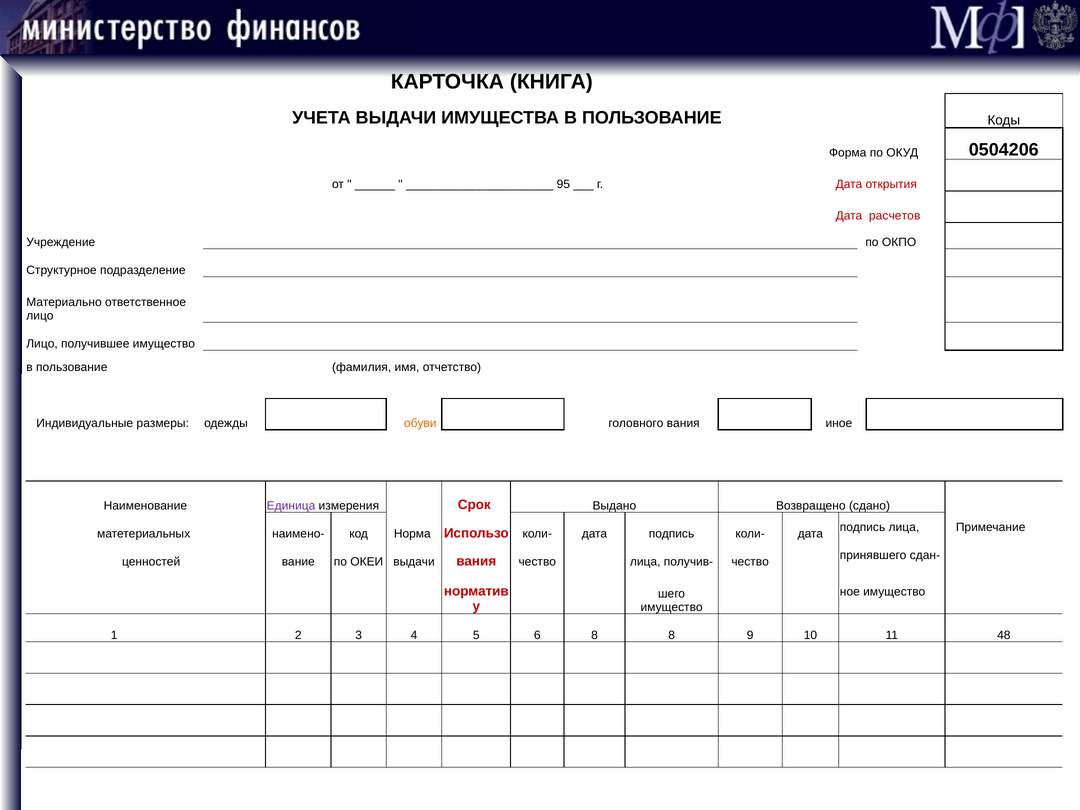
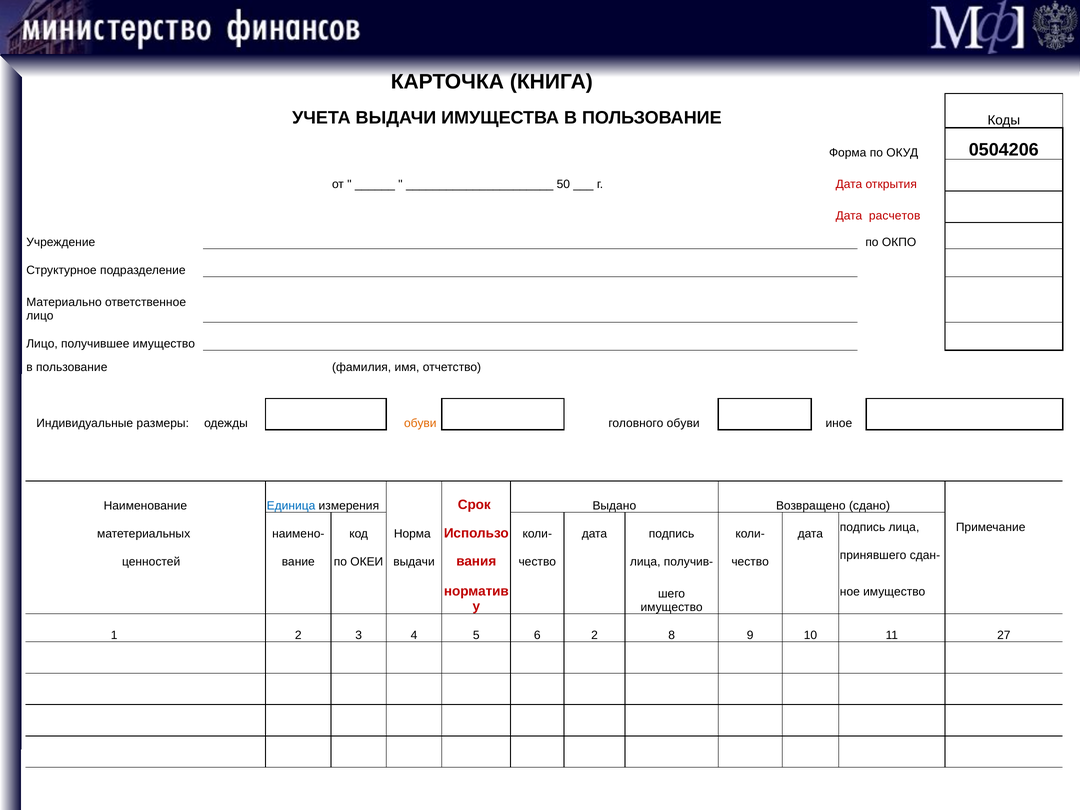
95: 95 -> 50
головного вания: вания -> обуви
Единица colour: purple -> blue
6 8: 8 -> 2
48: 48 -> 27
